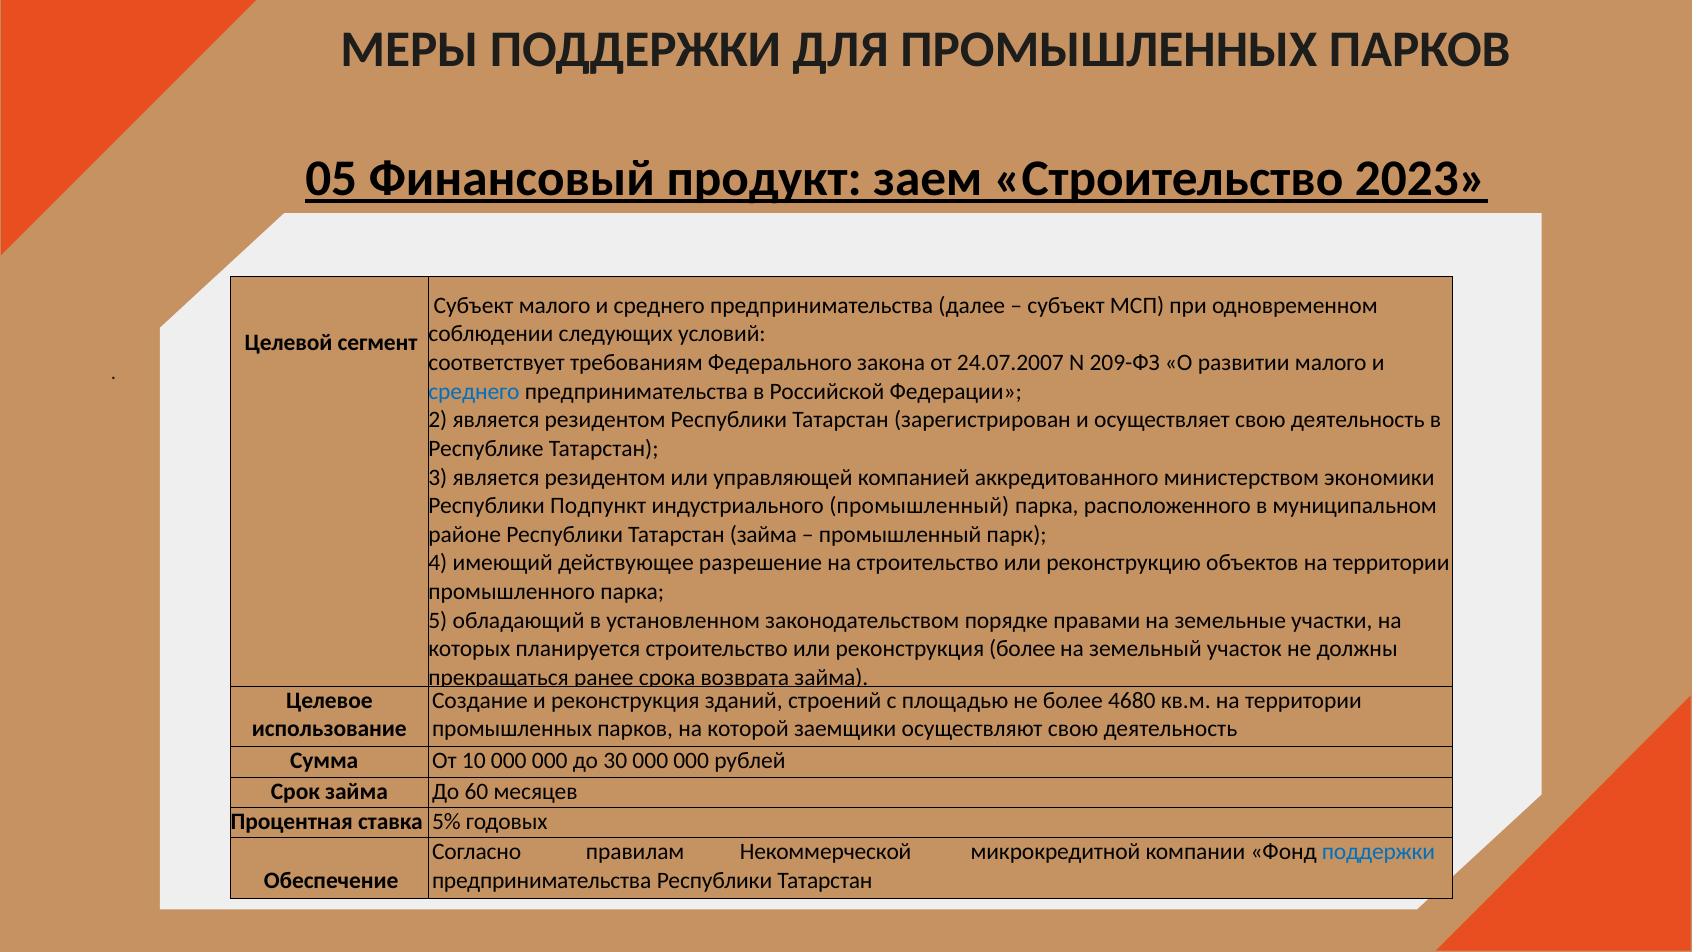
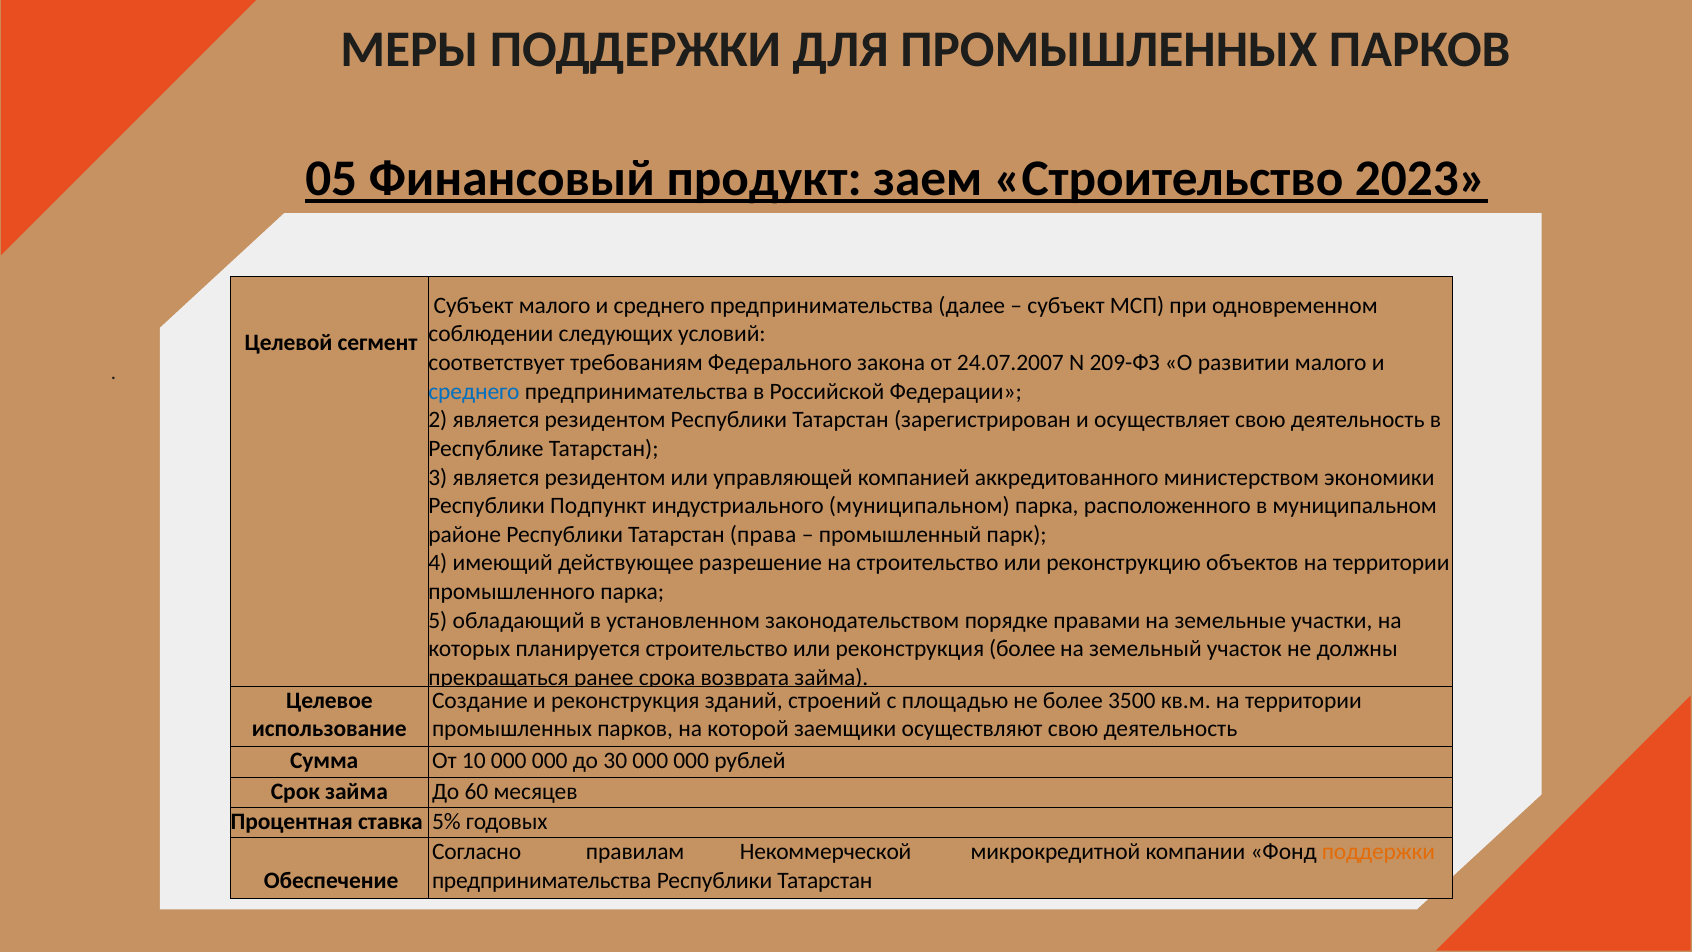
индустриального промышленный: промышленный -> муниципальном
Татарстан займа: займа -> права
4680: 4680 -> 3500
поддержки at (1378, 852) colour: blue -> orange
